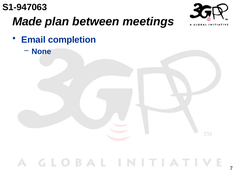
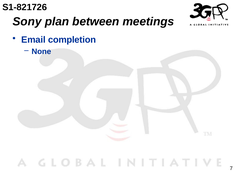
S1-947063: S1-947063 -> S1-821726
Made: Made -> Sony
